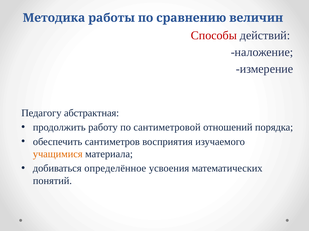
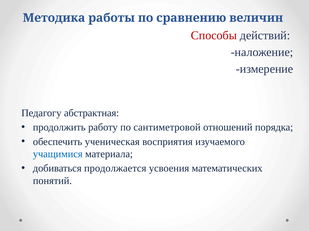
сантиметров: сантиметров -> ученическая
учащимися colour: orange -> blue
определённое: определённое -> продолжается
